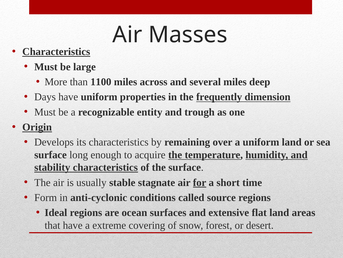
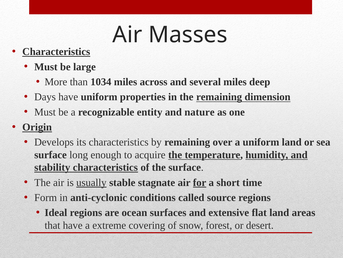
1100: 1100 -> 1034
the frequently: frequently -> remaining
trough: trough -> nature
usually underline: none -> present
